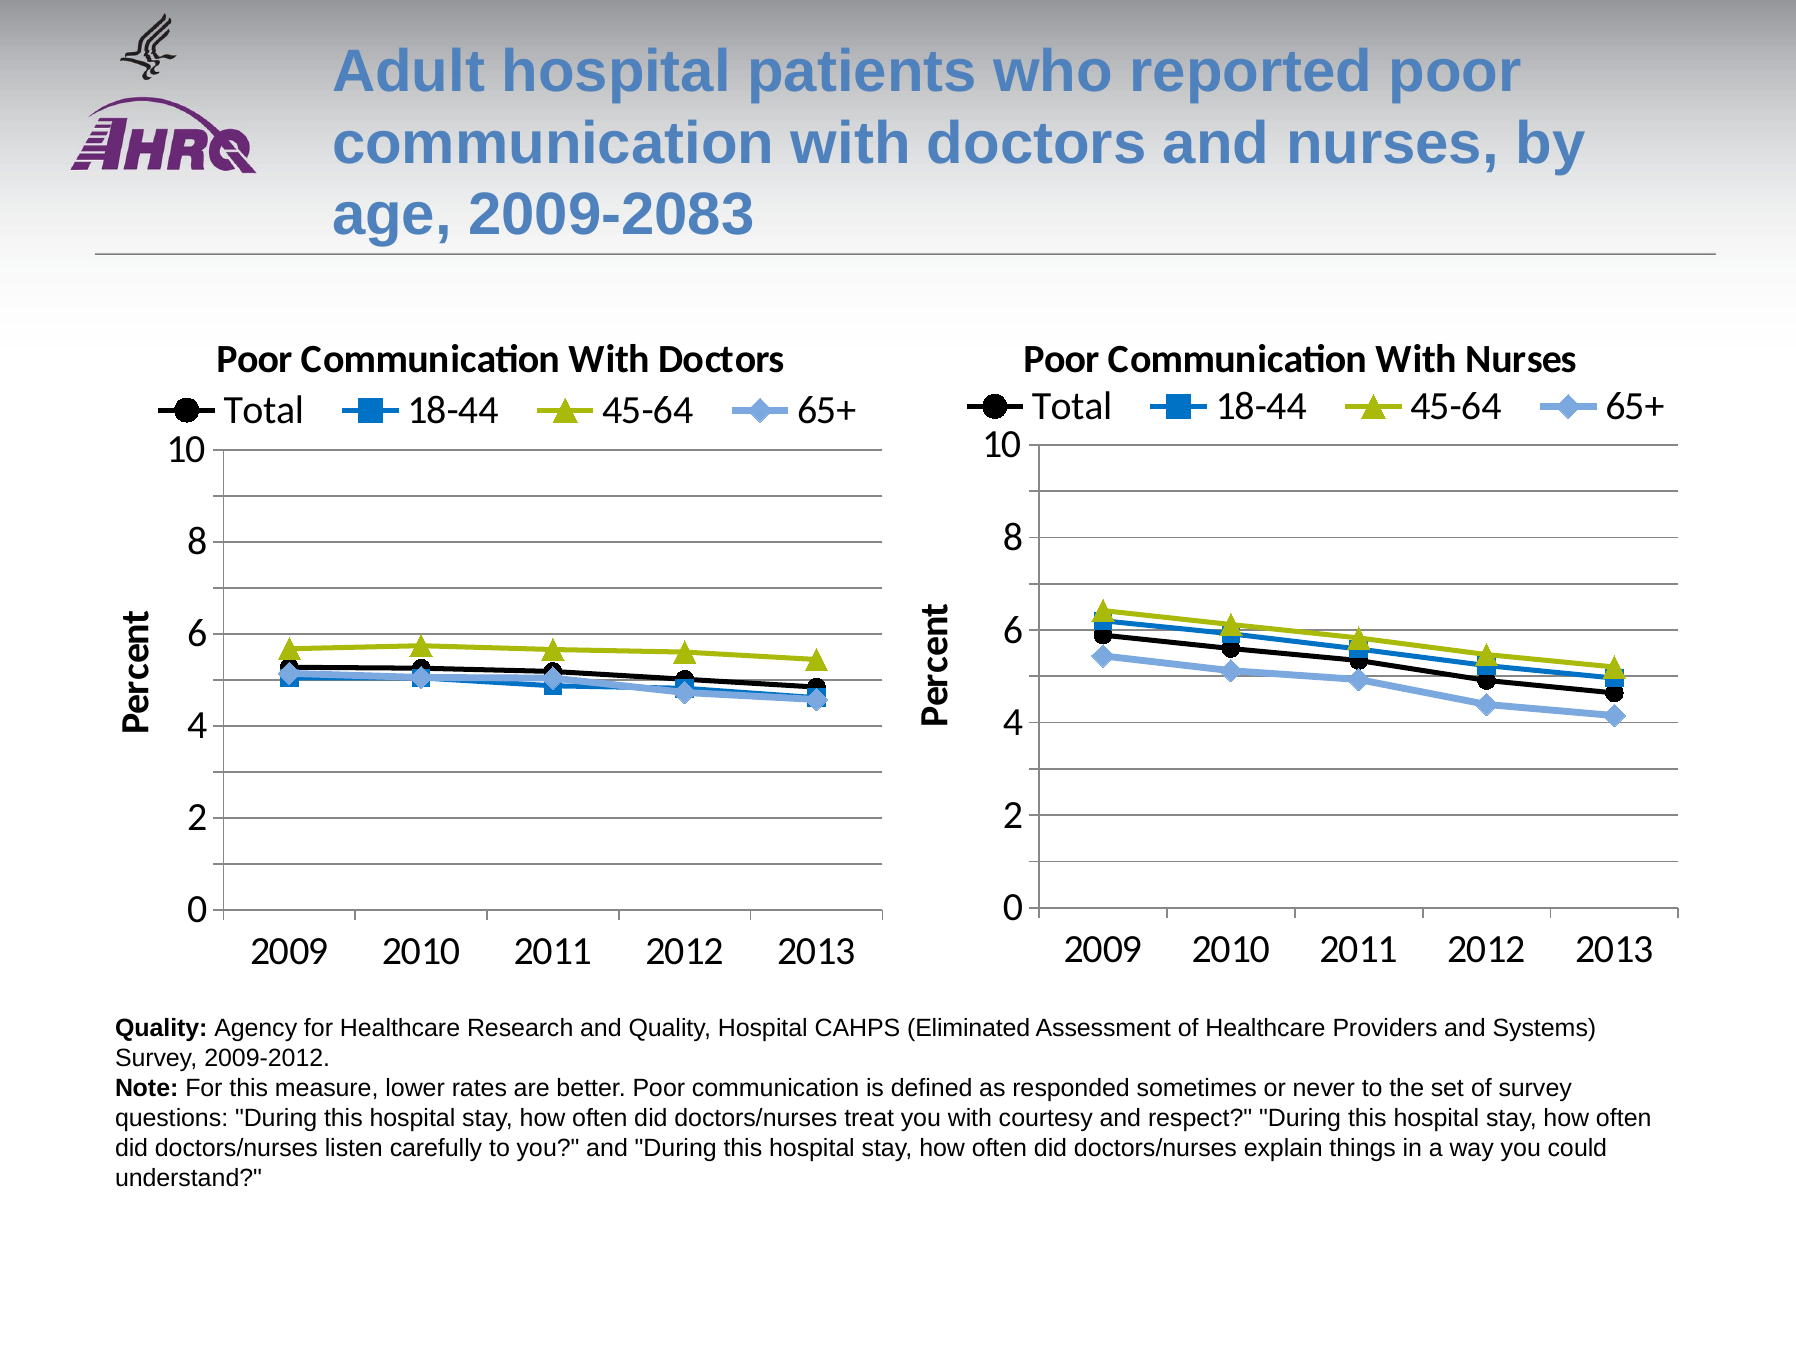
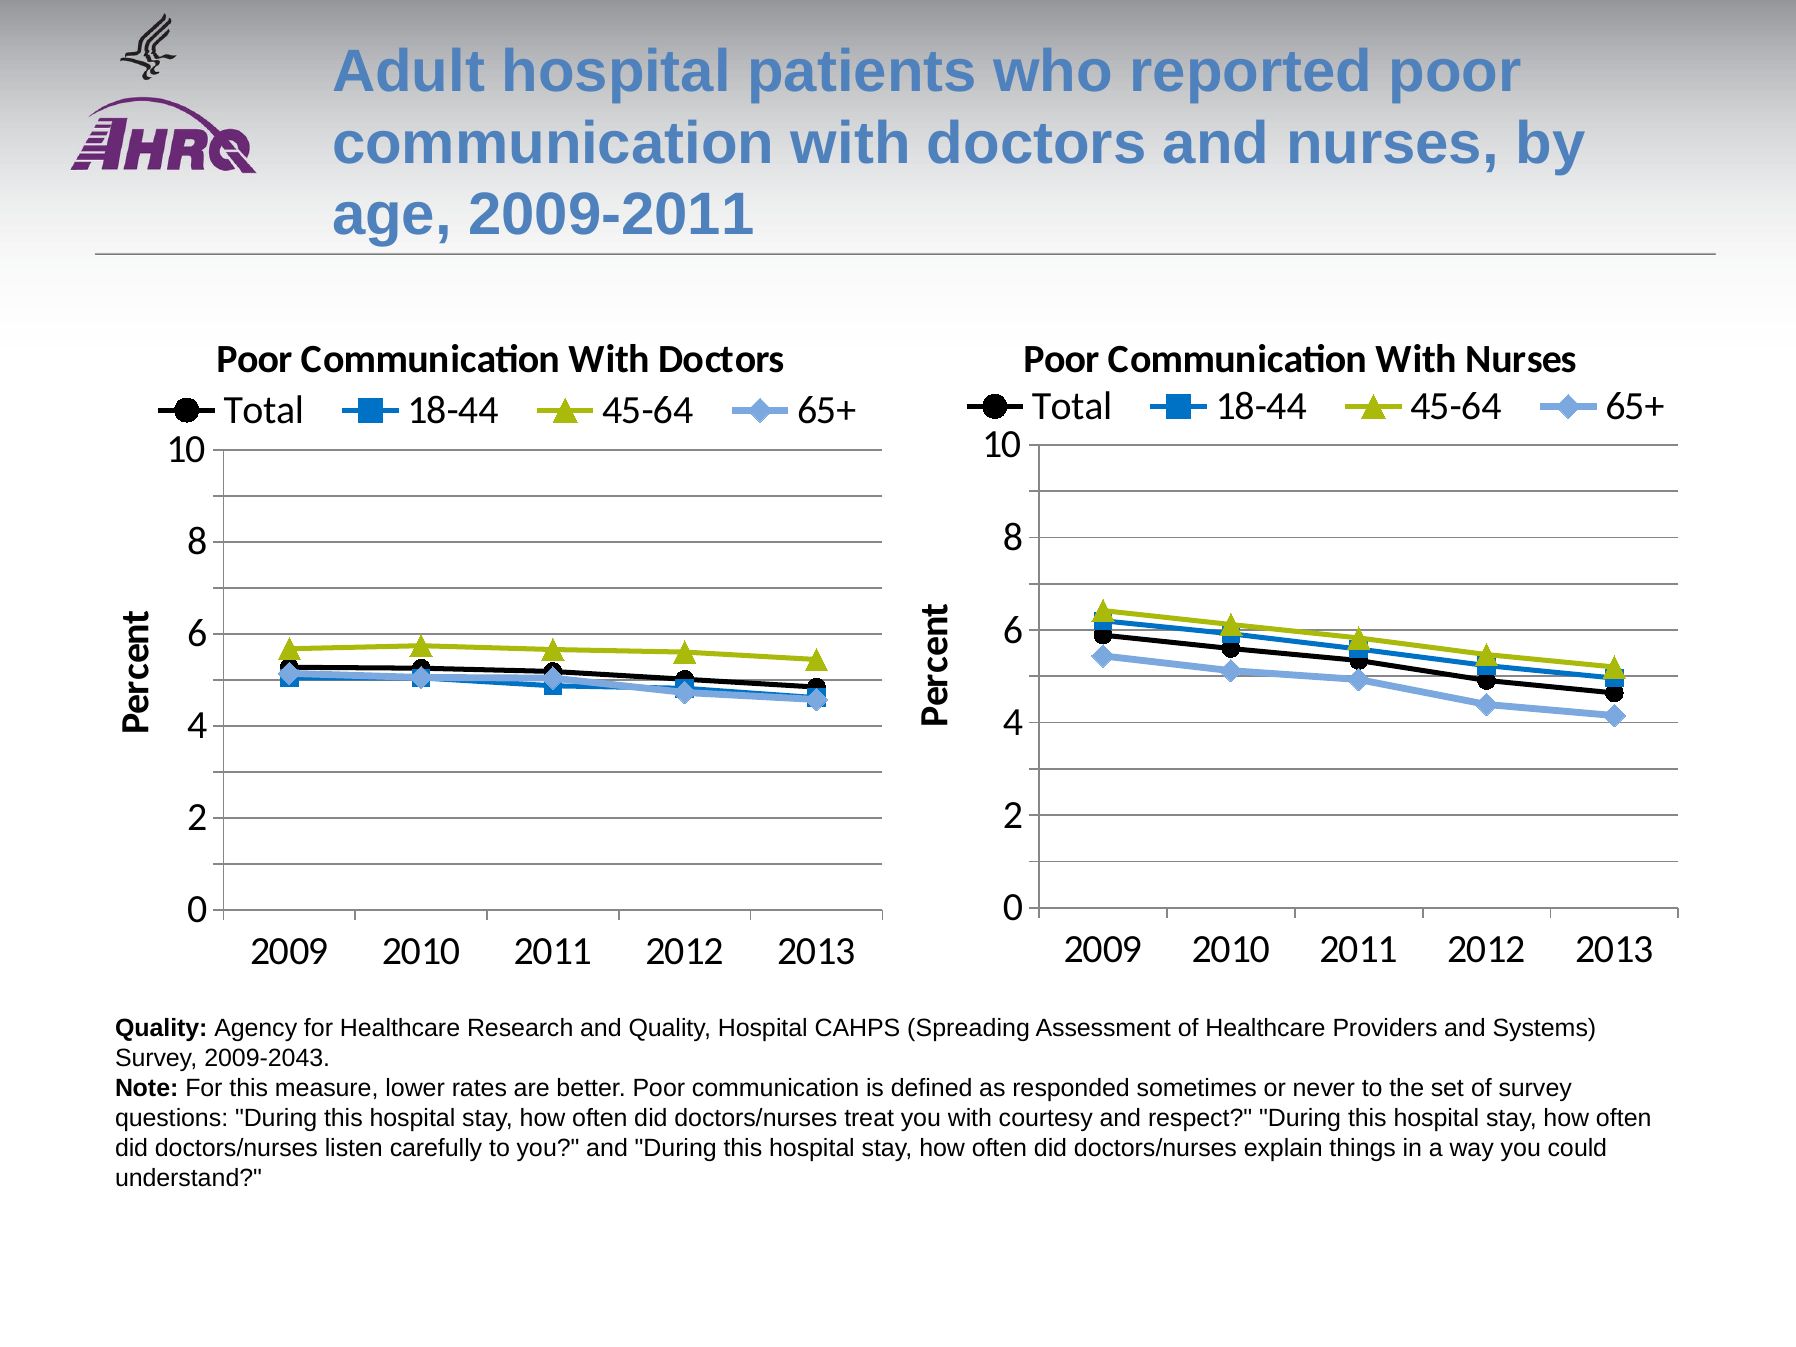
2009-2083: 2009-2083 -> 2009-2011
Eliminated: Eliminated -> Spreading
2009-2012: 2009-2012 -> 2009-2043
